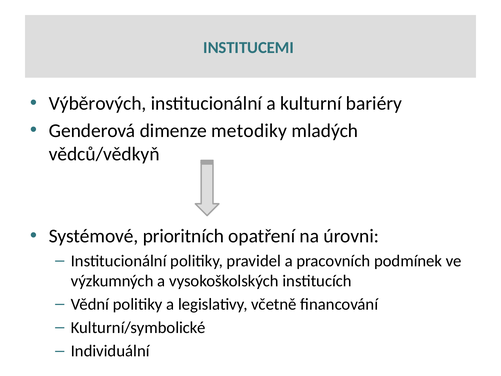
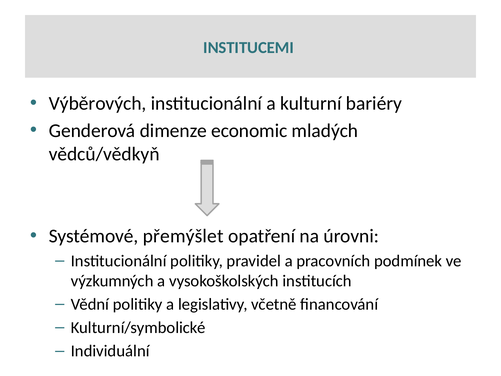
metodiky: metodiky -> economic
prioritních: prioritních -> přemýšlet
